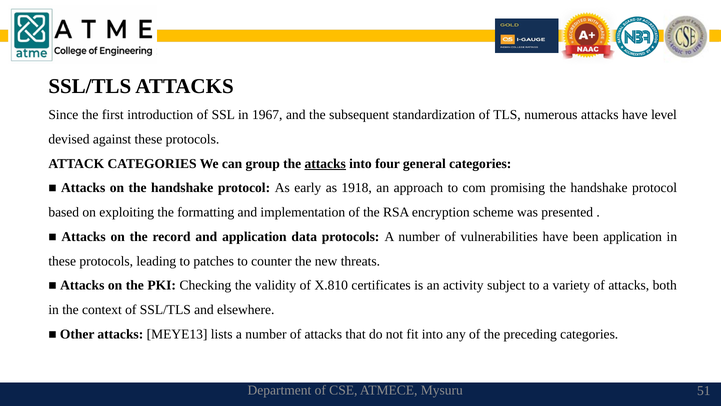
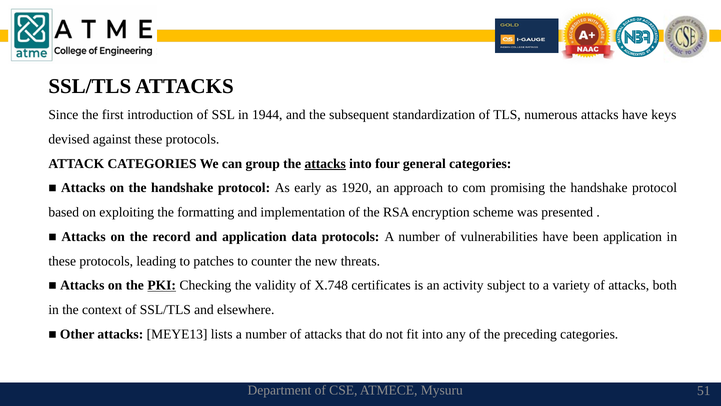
1967: 1967 -> 1944
level: level -> keys
1918: 1918 -> 1920
PKI underline: none -> present
X.810: X.810 -> X.748
